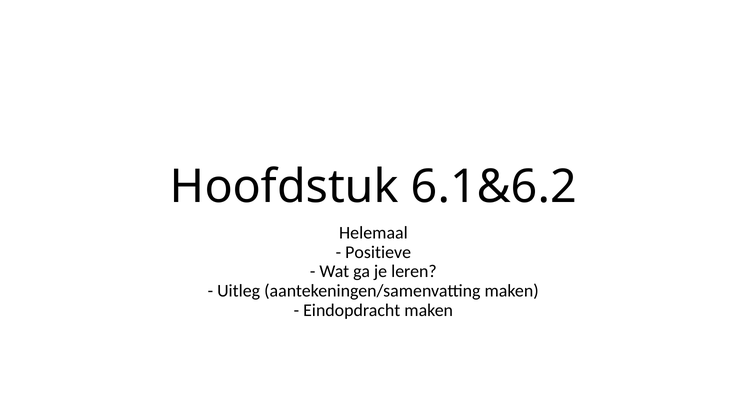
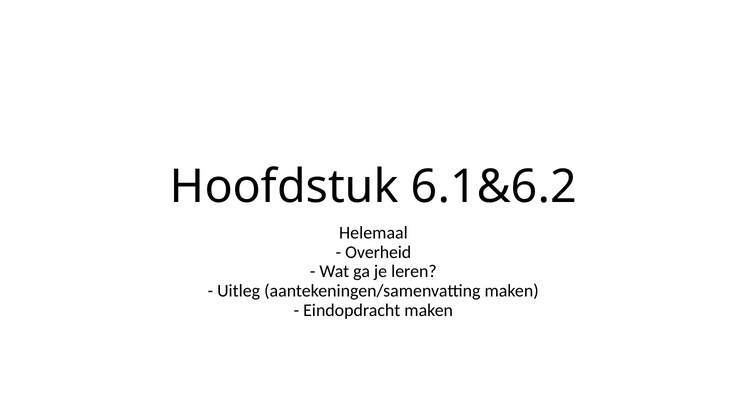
Positieve: Positieve -> Overheid
